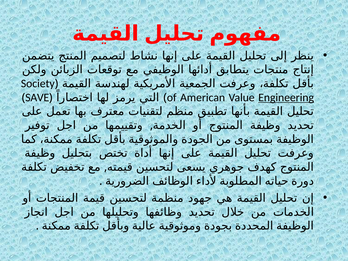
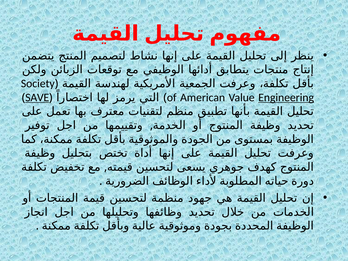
SAVE underline: none -> present
